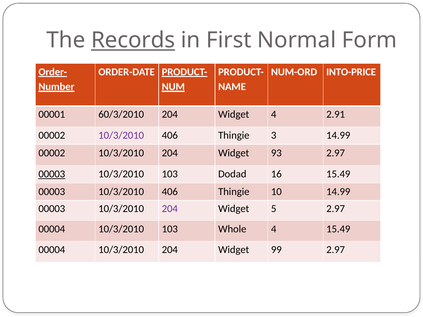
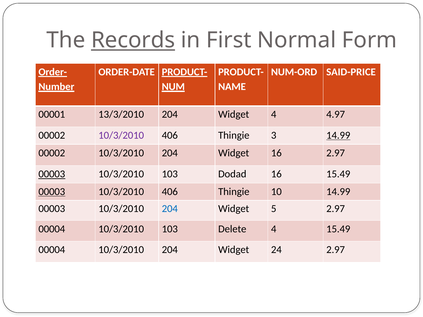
INTO-PRICE: INTO-PRICE -> SAID-PRICE
60/3/2010: 60/3/2010 -> 13/3/2010
2.91: 2.91 -> 4.97
14.99 at (338, 135) underline: none -> present
Widget 93: 93 -> 16
00003 at (52, 192) underline: none -> present
204 at (170, 209) colour: purple -> blue
Whole: Whole -> Delete
99: 99 -> 24
